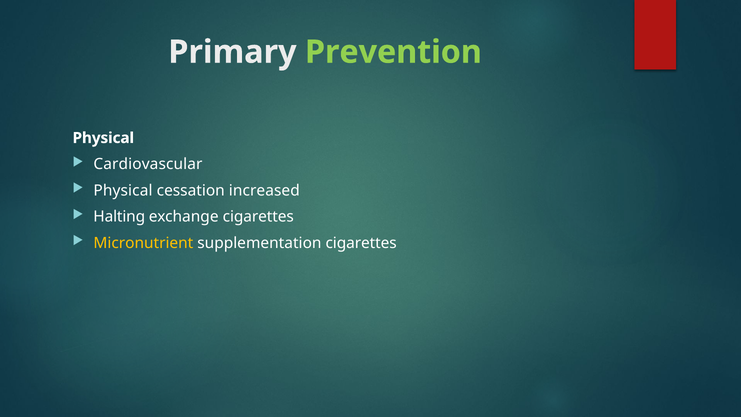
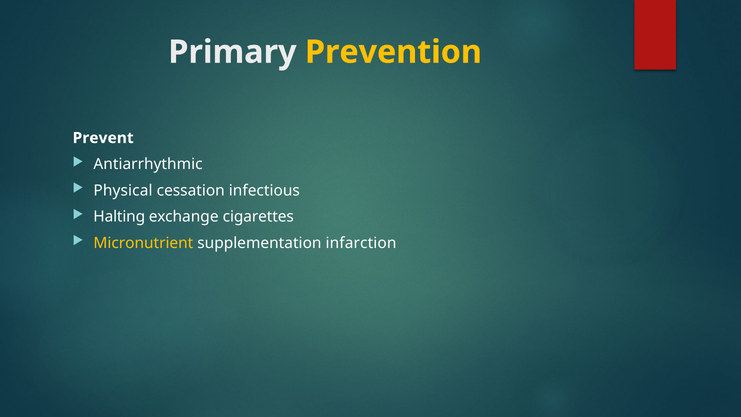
Prevention colour: light green -> yellow
Physical at (103, 138): Physical -> Prevent
Cardiovascular: Cardiovascular -> Antiarrhythmic
increased: increased -> infectious
supplementation cigarettes: cigarettes -> infarction
